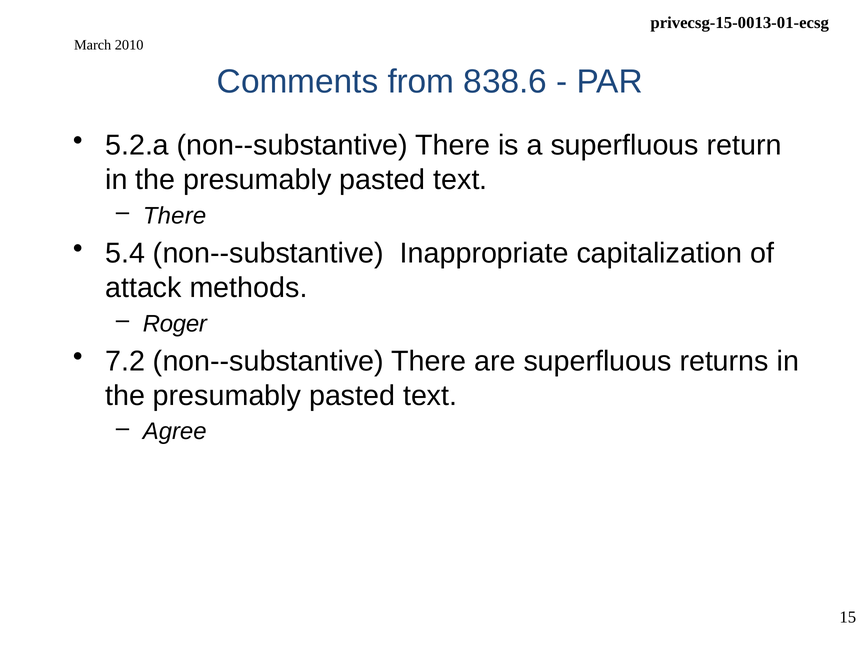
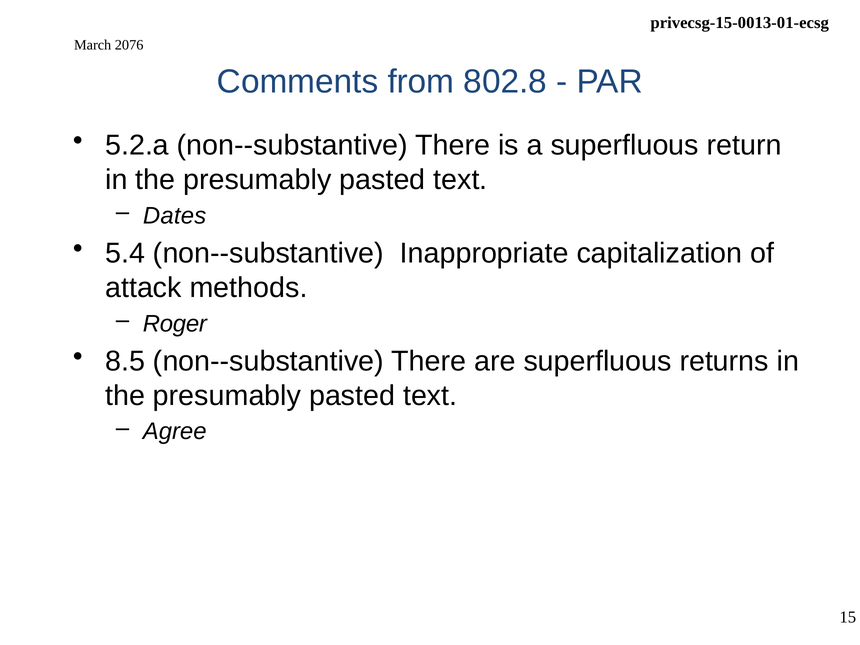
2010: 2010 -> 2076
838.6: 838.6 -> 802.8
There at (175, 216): There -> Dates
7.2: 7.2 -> 8.5
